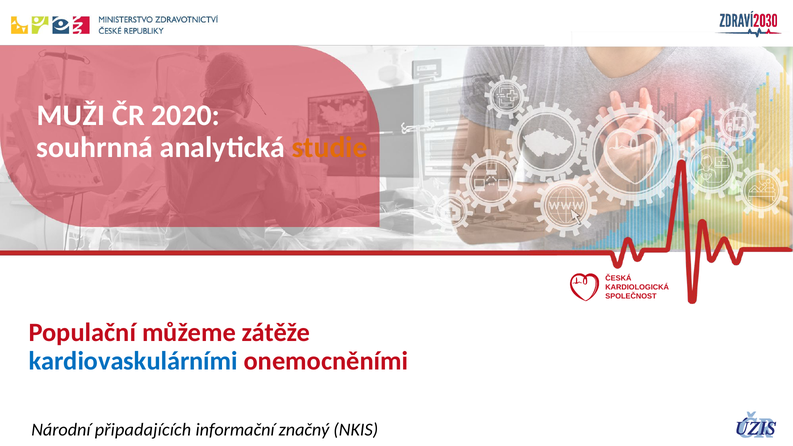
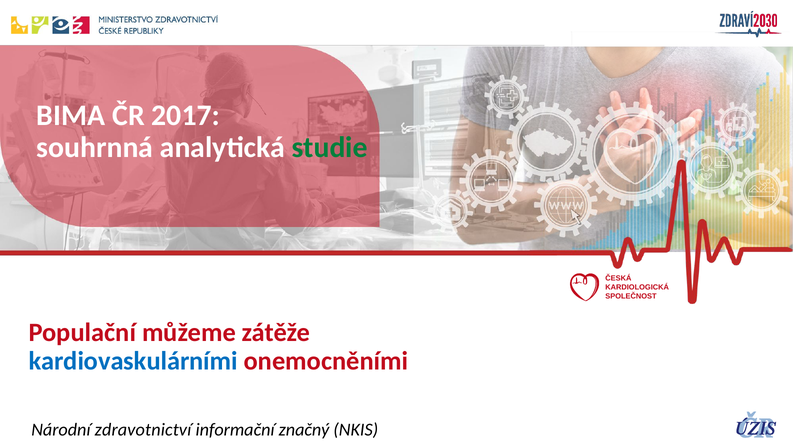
MUŽI: MUŽI -> BIMA
2020: 2020 -> 2017
studie colour: orange -> green
připadajících: připadajících -> zdravotnictví
